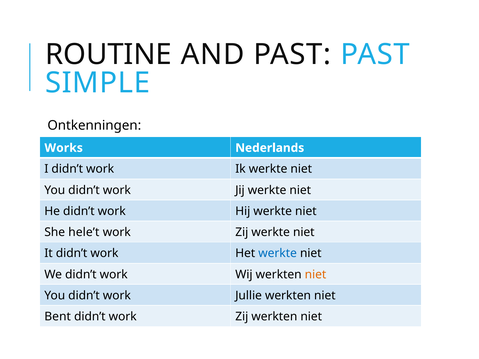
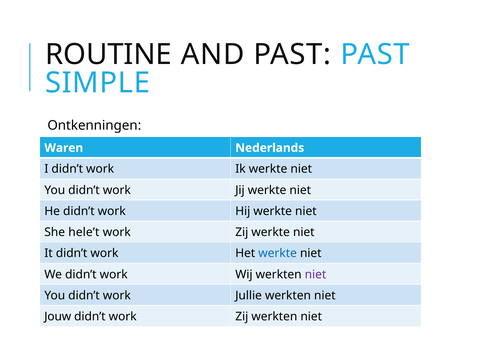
Works: Works -> Waren
niet at (315, 275) colour: orange -> purple
Bent: Bent -> Jouw
